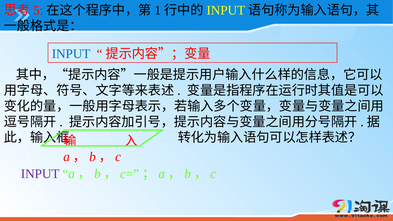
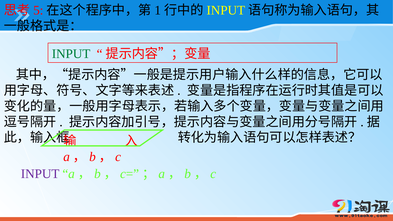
INPUT at (71, 54) colour: blue -> green
